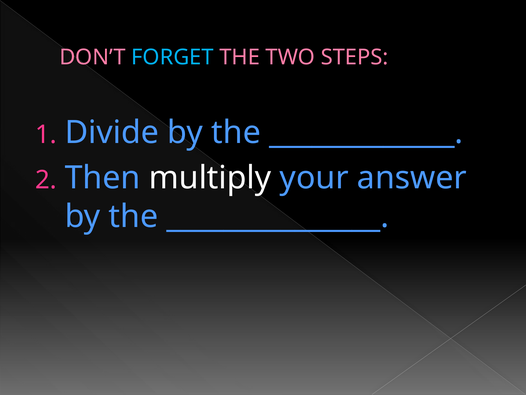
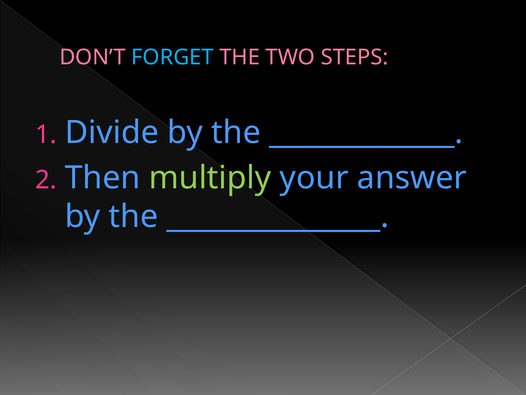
multiply colour: white -> light green
